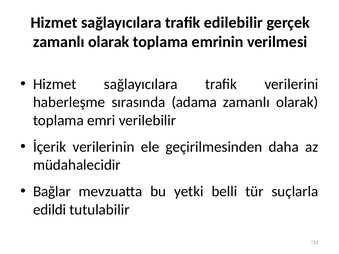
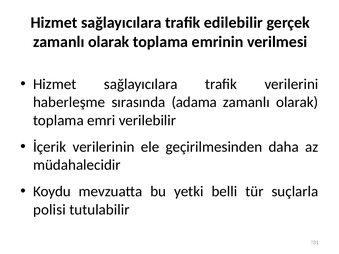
Bağlar: Bağlar -> Koydu
edildi: edildi -> polisi
